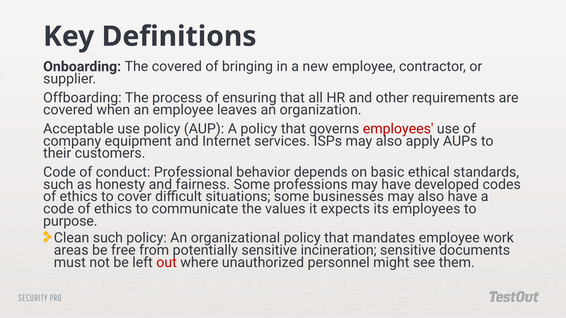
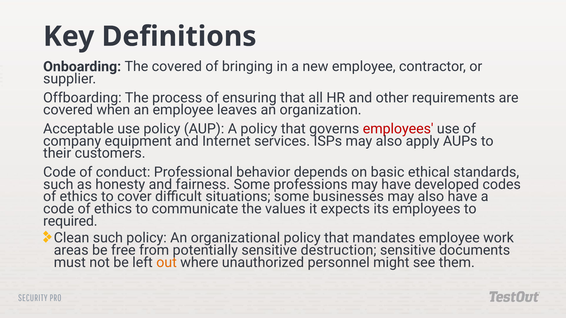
purpose: purpose -> required
incineration: incineration -> destruction
out colour: red -> orange
